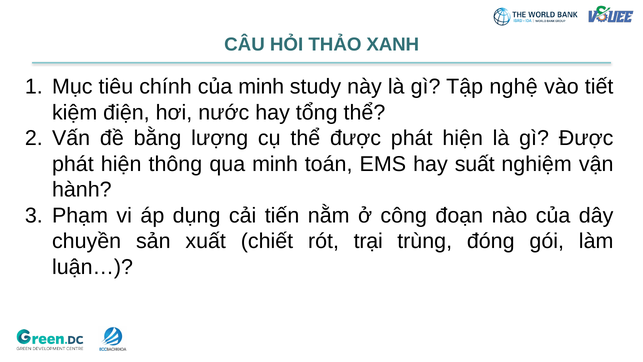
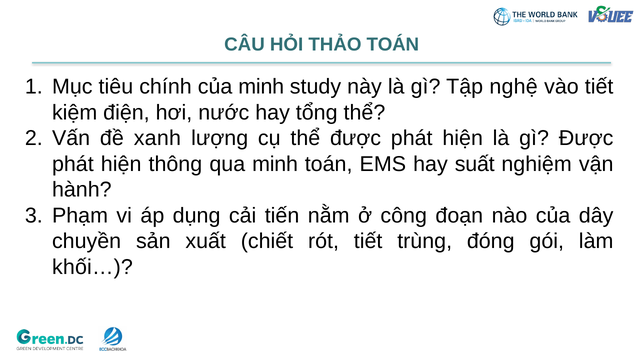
THẢO XANH: XANH -> TOÁN
bằng: bằng -> xanh
rót trại: trại -> tiết
luận…: luận… -> khối…
